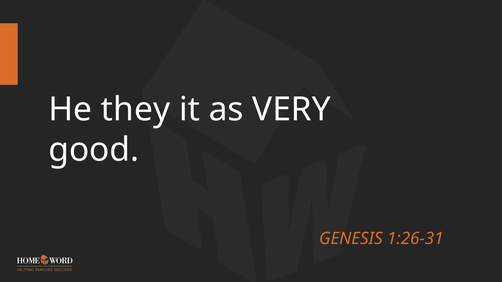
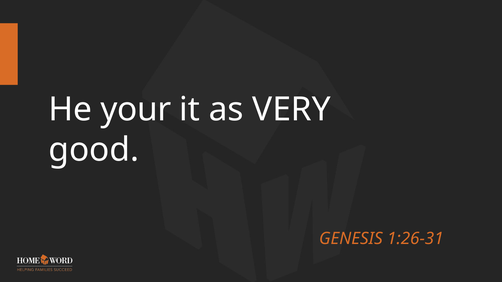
they: they -> your
